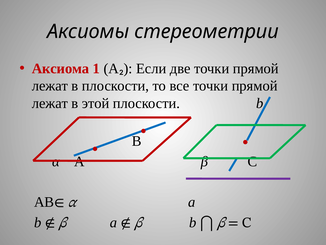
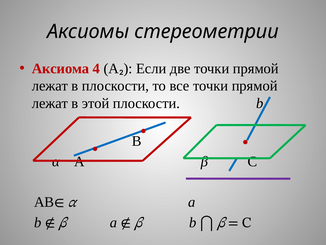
1: 1 -> 4
